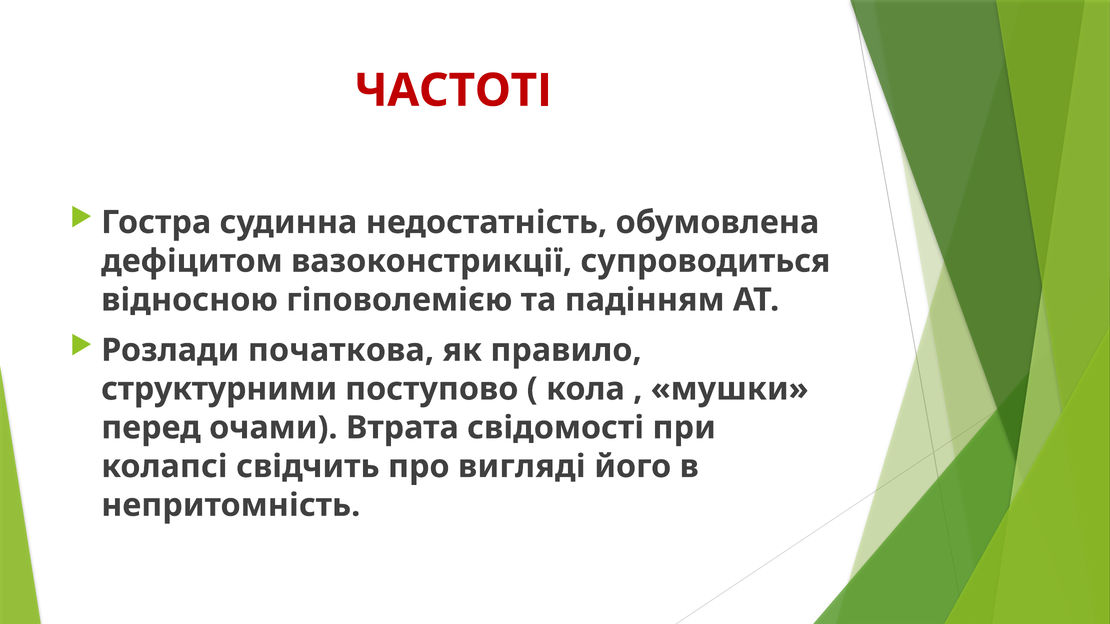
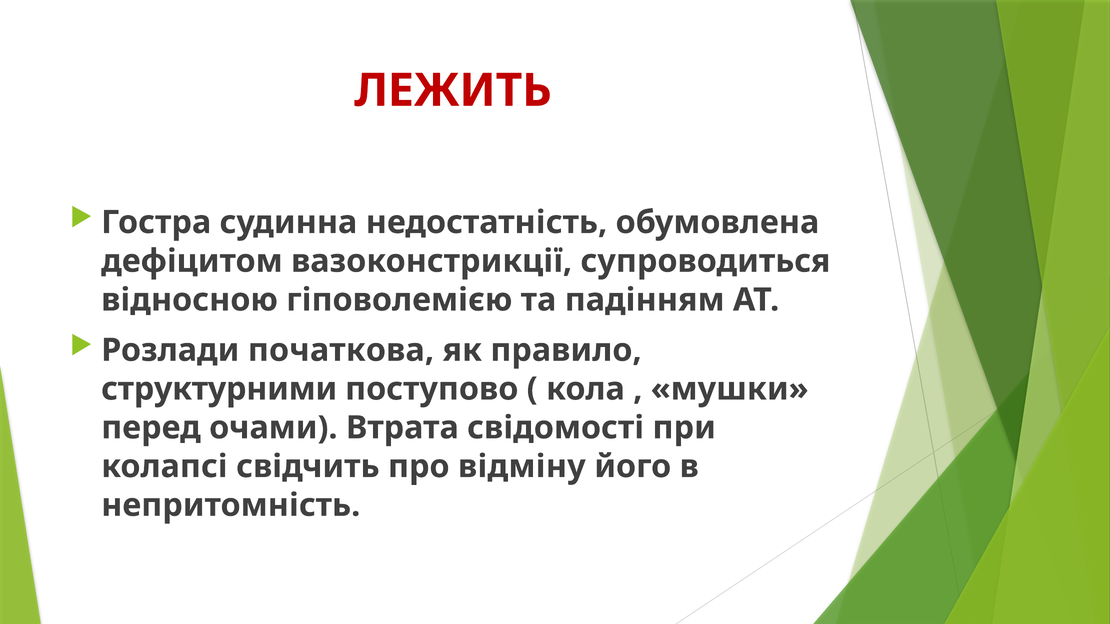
ЧАСТОТІ: ЧАСТОТІ -> ЛЕЖИТЬ
вигляді: вигляді -> відміну
